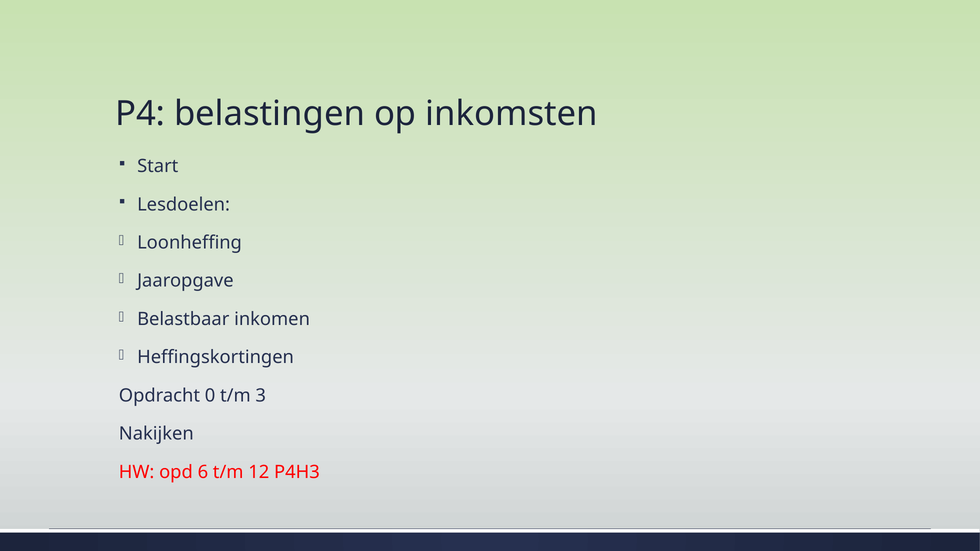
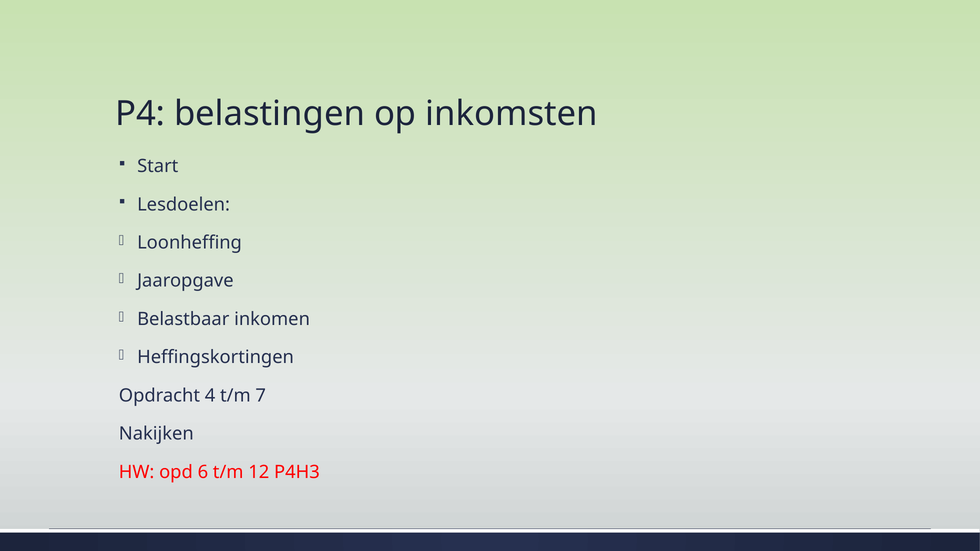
0: 0 -> 4
3: 3 -> 7
